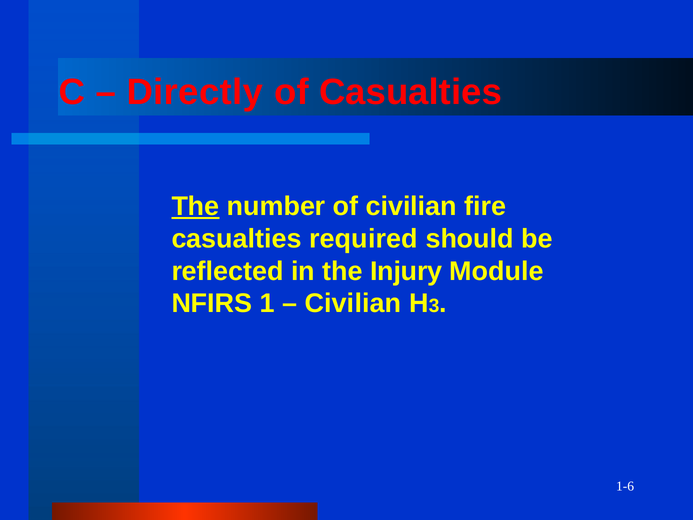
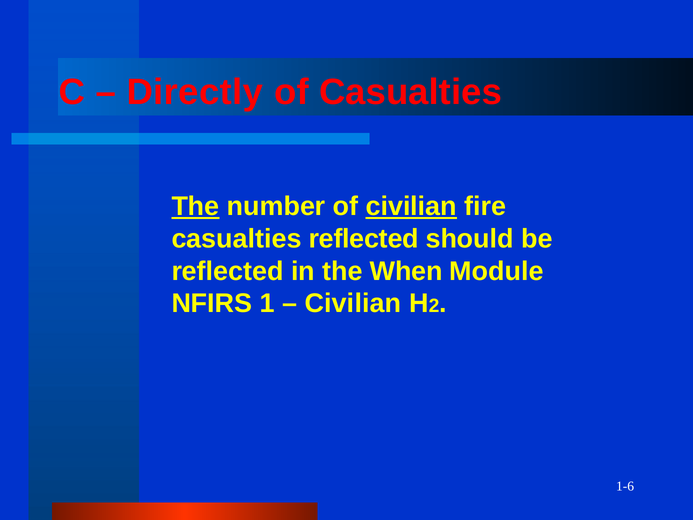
civilian at (411, 206) underline: none -> present
casualties required: required -> reflected
Injury: Injury -> When
3: 3 -> 2
